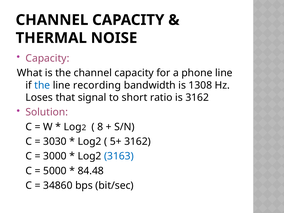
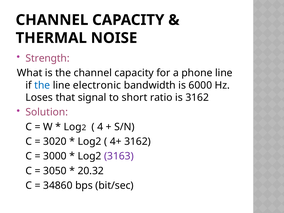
Capacity at (47, 58): Capacity -> Strength
recording: recording -> electronic
1308: 1308 -> 6000
8: 8 -> 4
3030: 3030 -> 3020
5+: 5+ -> 4+
3163 colour: blue -> purple
5000: 5000 -> 3050
84.48: 84.48 -> 20.32
